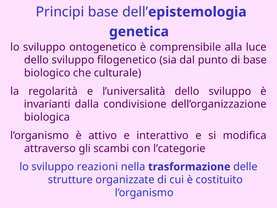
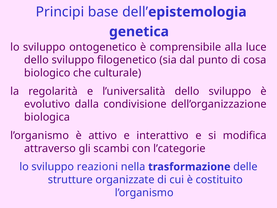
di base: base -> cosa
invarianti: invarianti -> evolutivo
